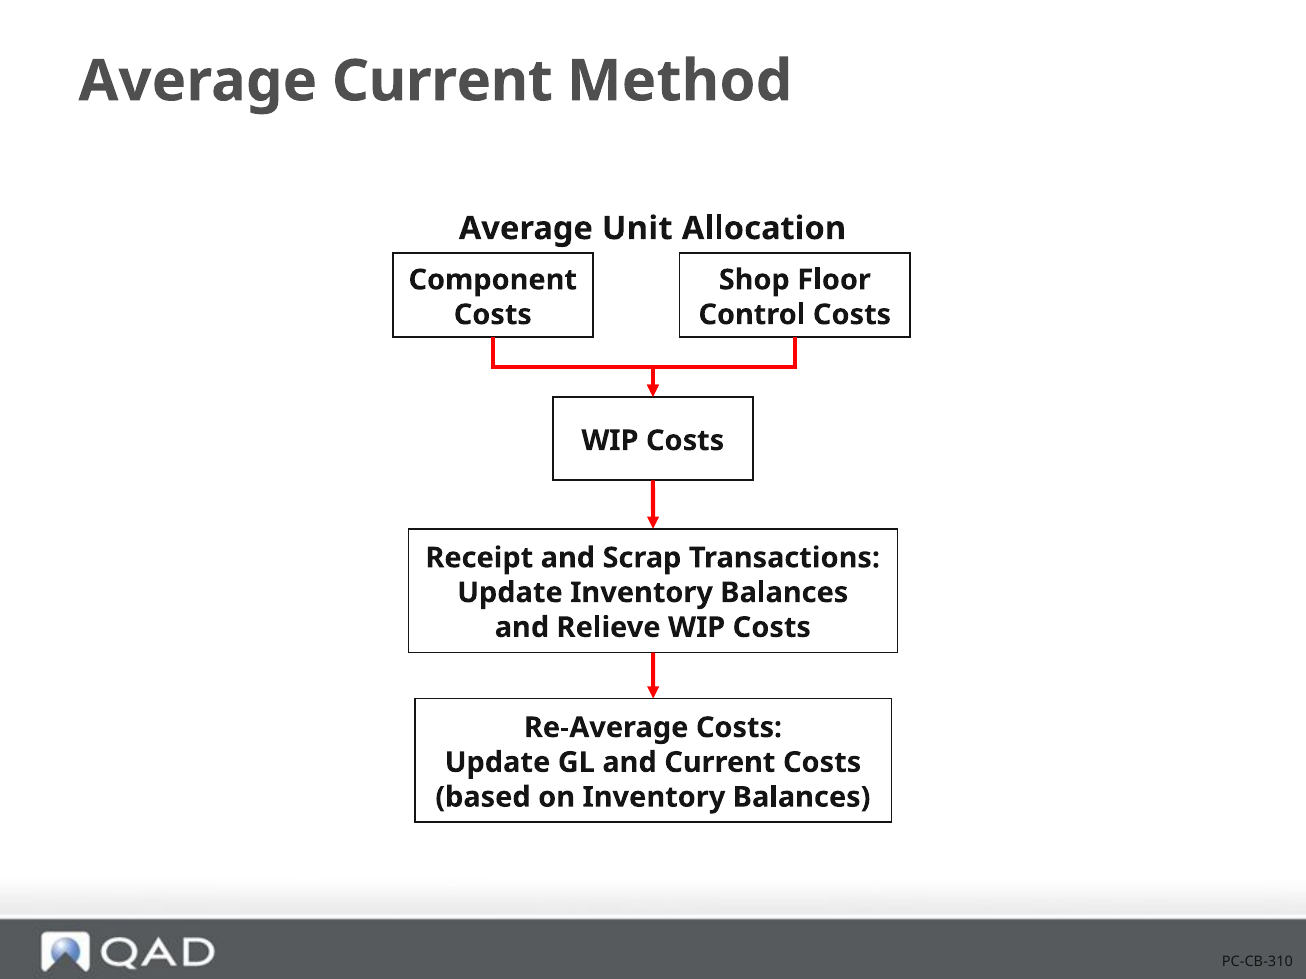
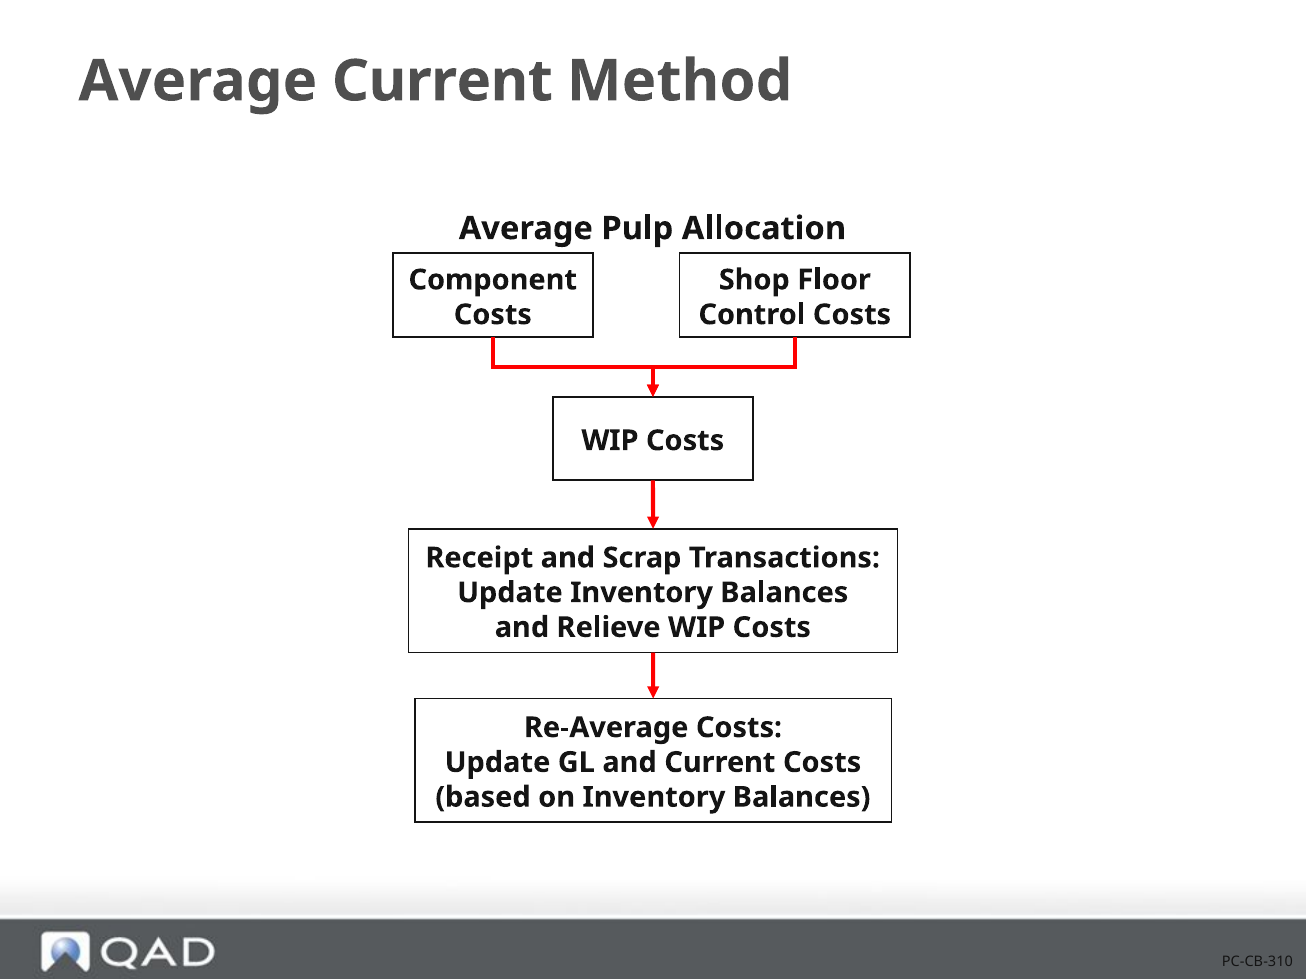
Unit: Unit -> Pulp
